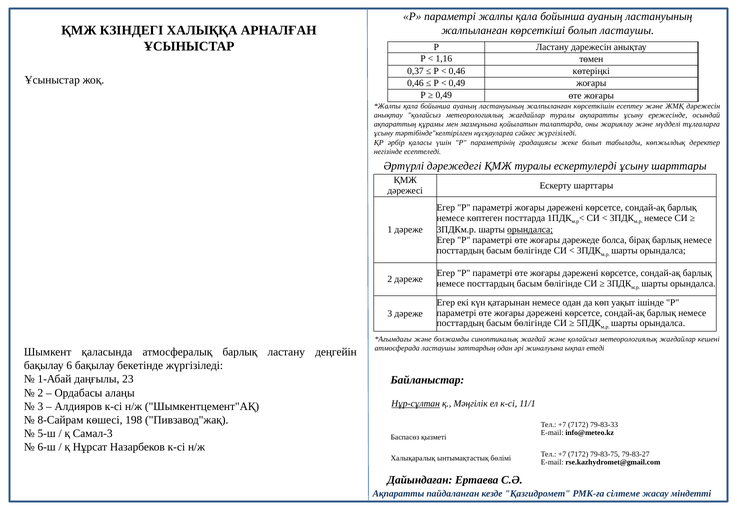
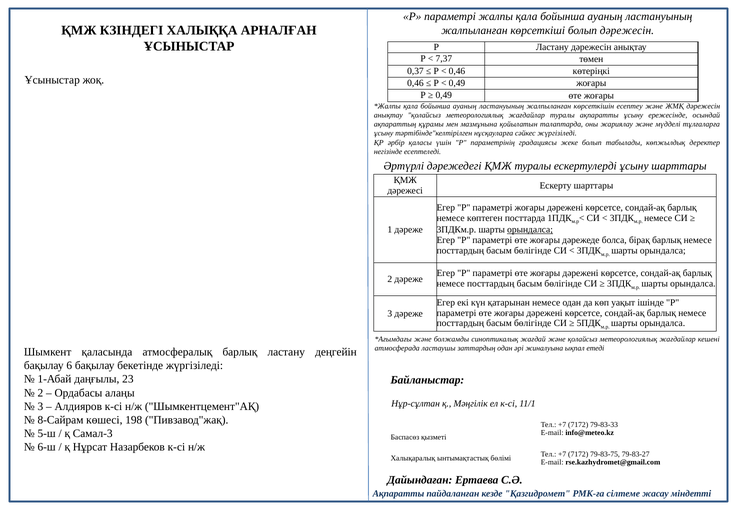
болып ластаушы: ластаушы -> дәрежесін
1,16: 1,16 -> 7,37
Нұр-сұлтан underline: present -> none
